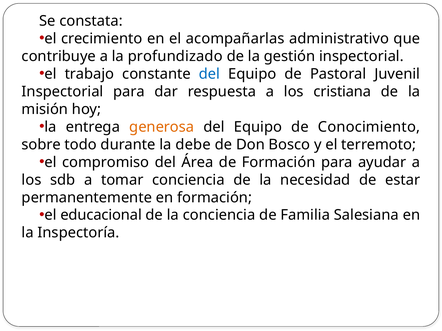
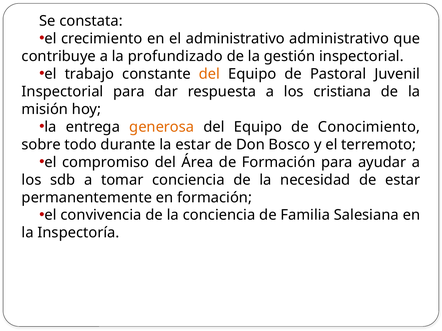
el acompañarlas: acompañarlas -> administrativo
del at (209, 74) colour: blue -> orange
la debe: debe -> estar
educacional: educacional -> convivencia
